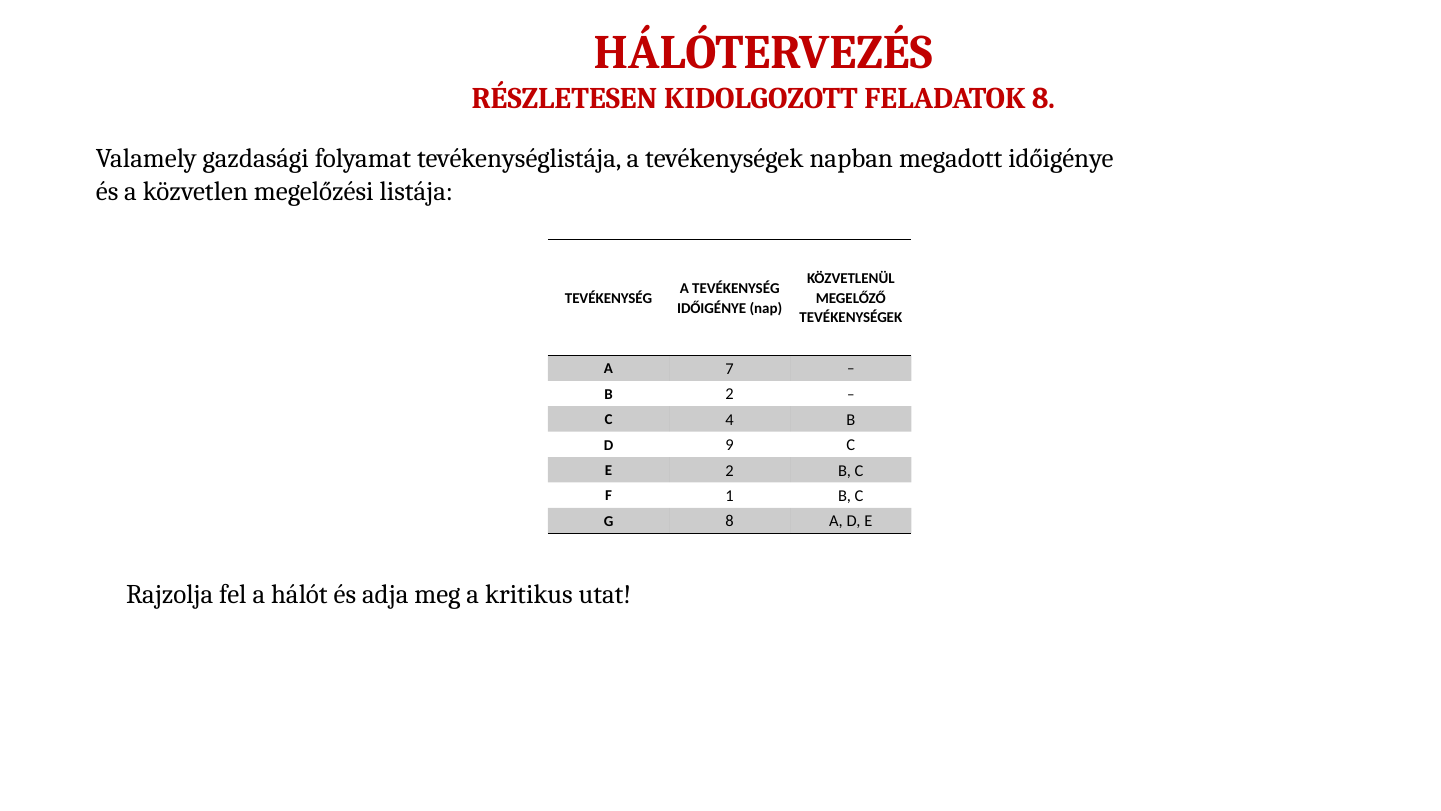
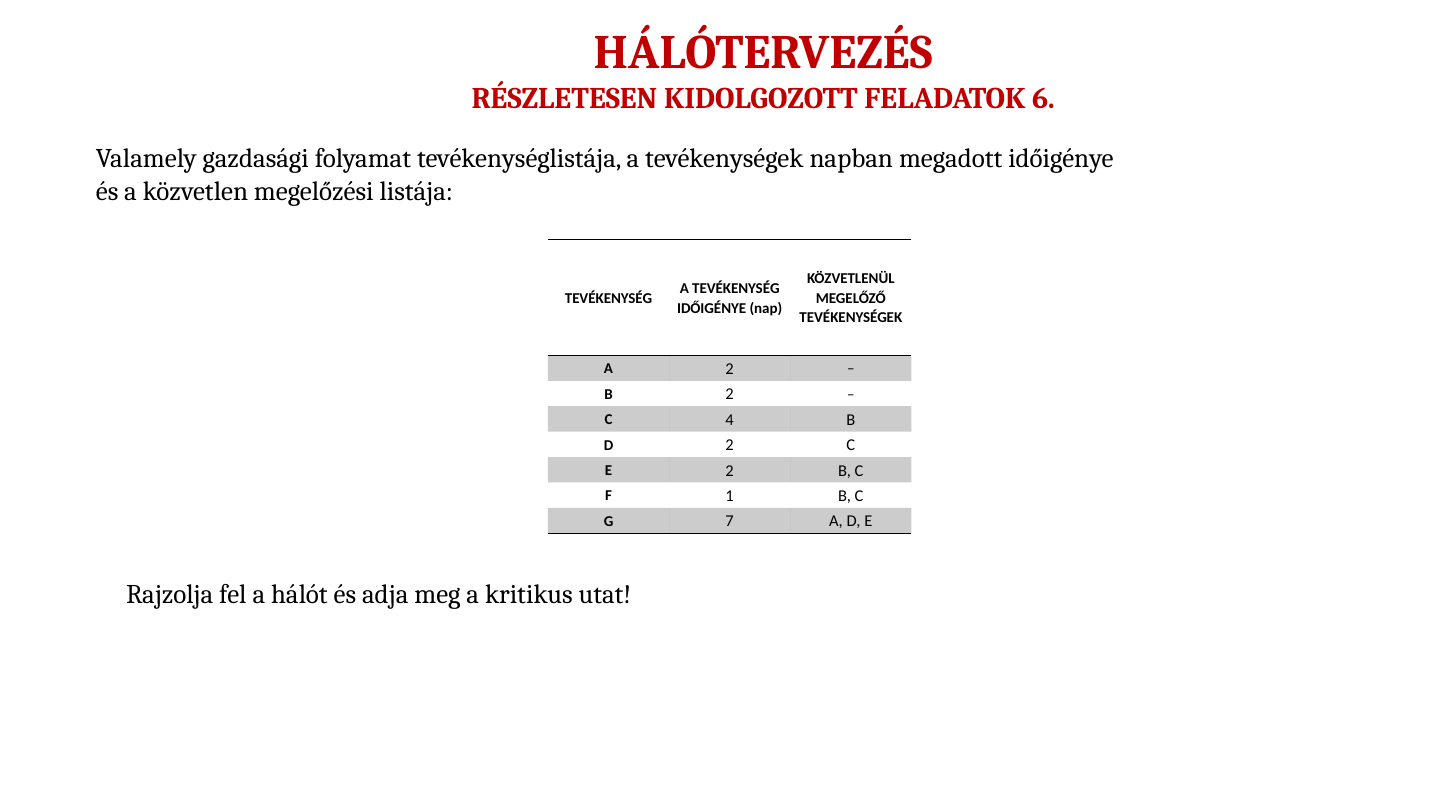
FELADATOK 8: 8 -> 6
A 7: 7 -> 2
D 9: 9 -> 2
G 8: 8 -> 7
